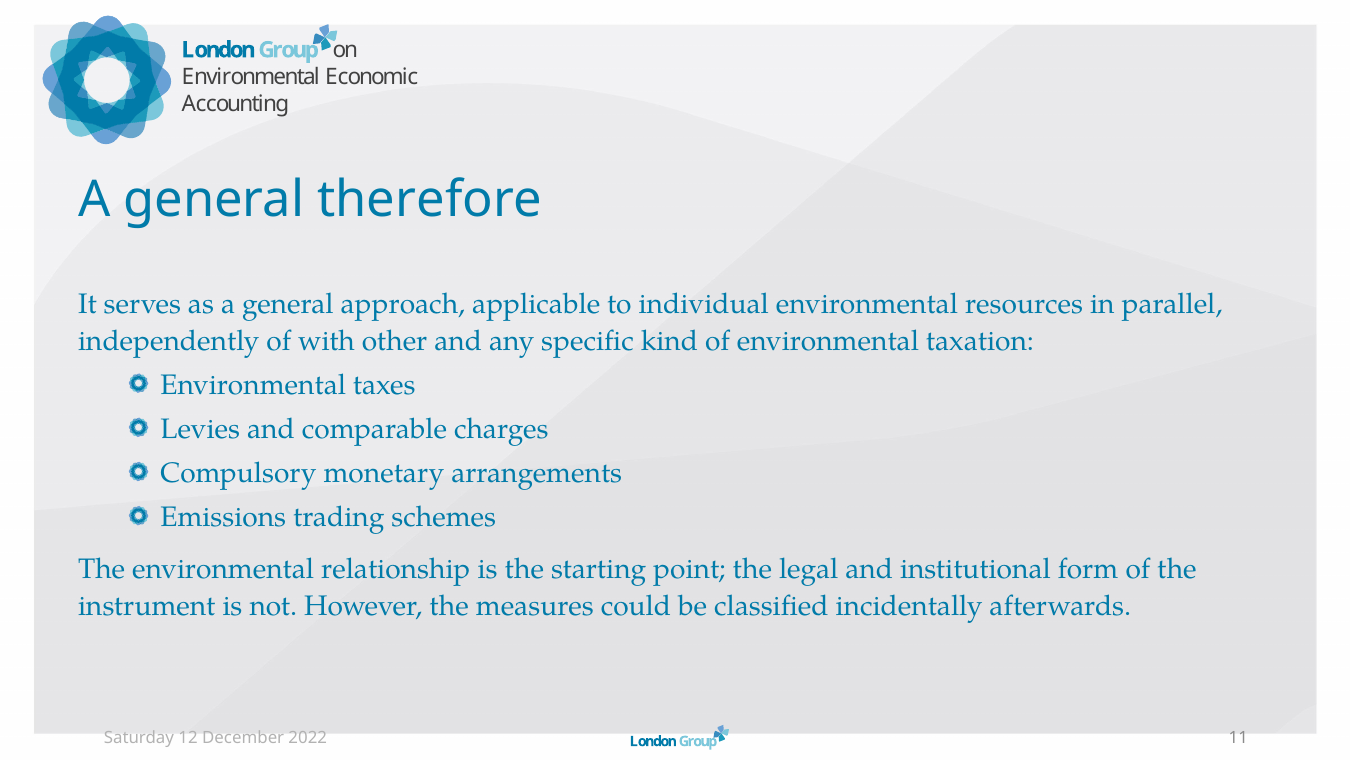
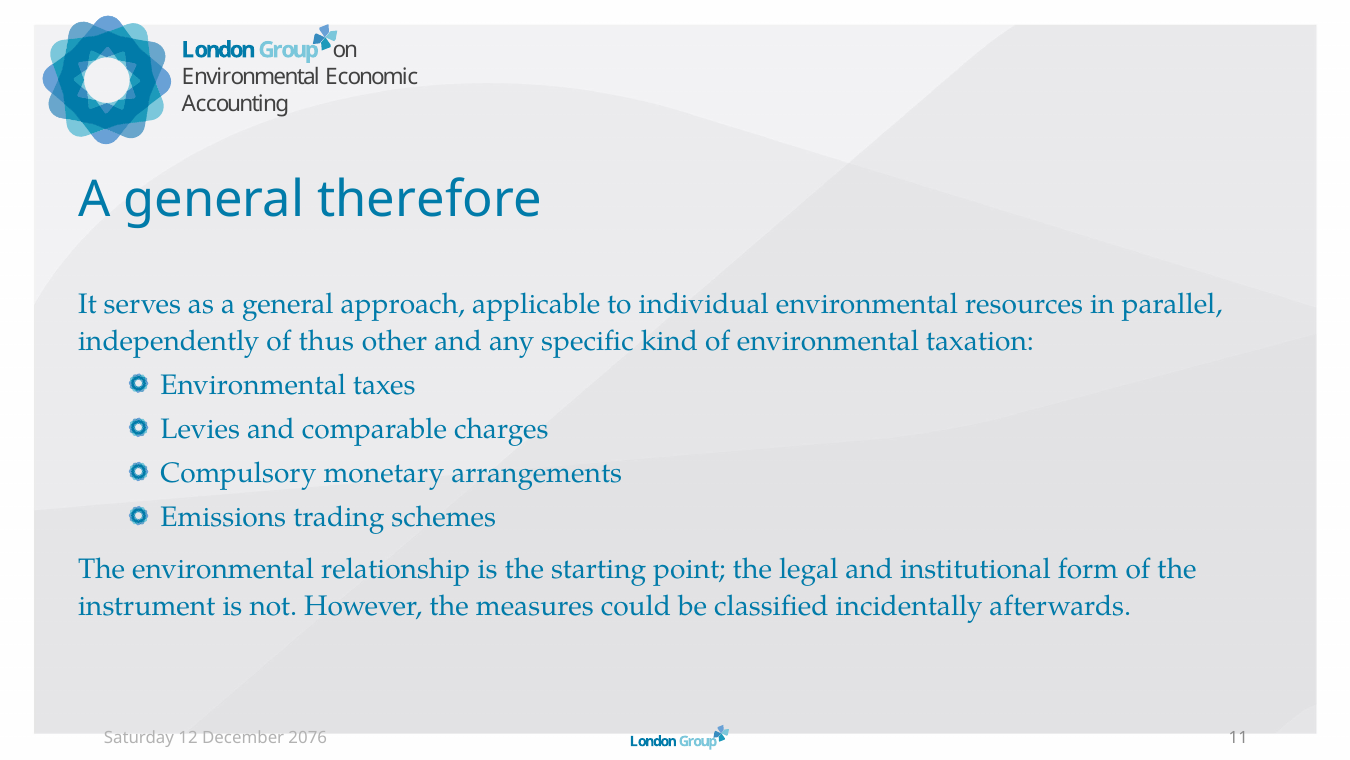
with: with -> thus
2022: 2022 -> 2076
